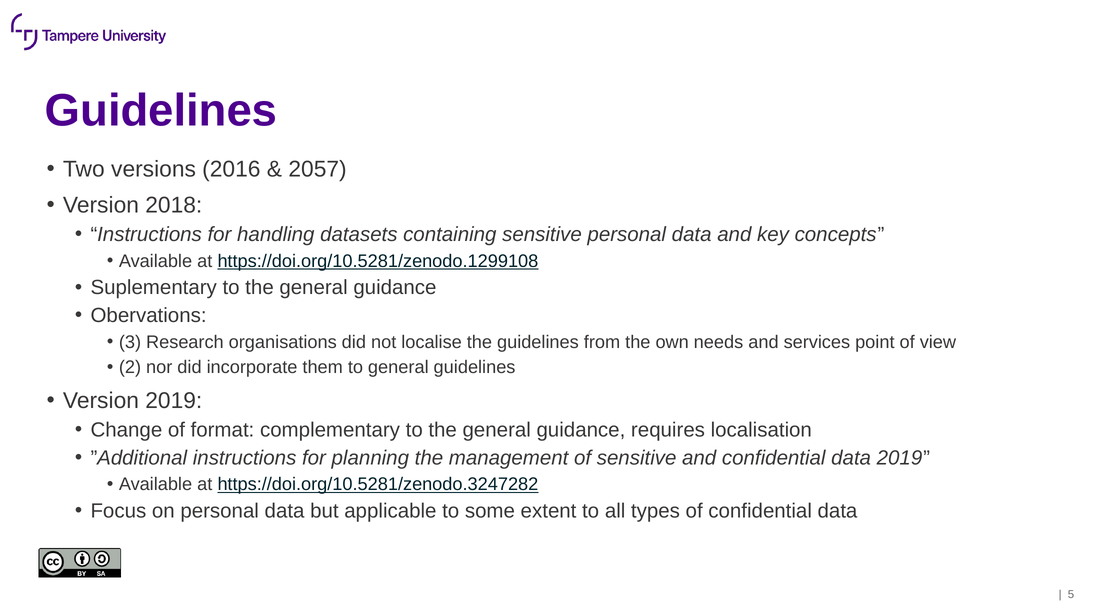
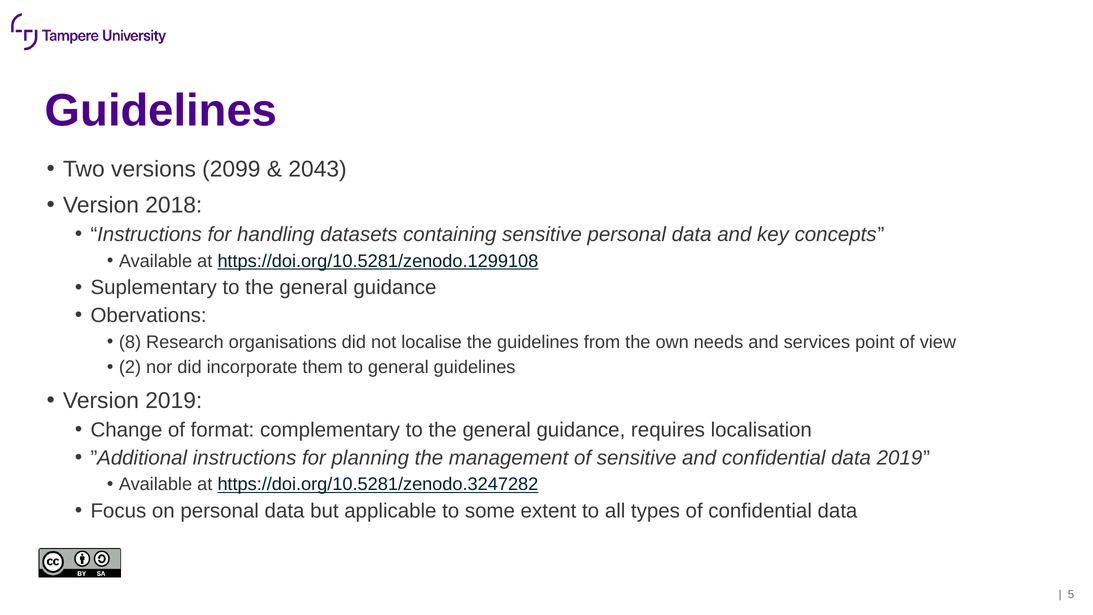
2016: 2016 -> 2099
2057: 2057 -> 2043
3: 3 -> 8
